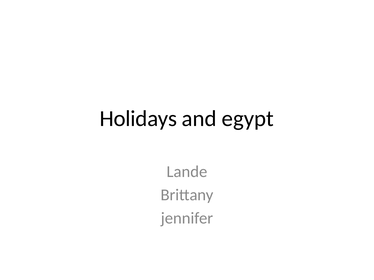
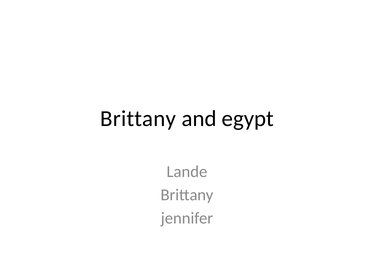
Holidays at (138, 119): Holidays -> Brittany
